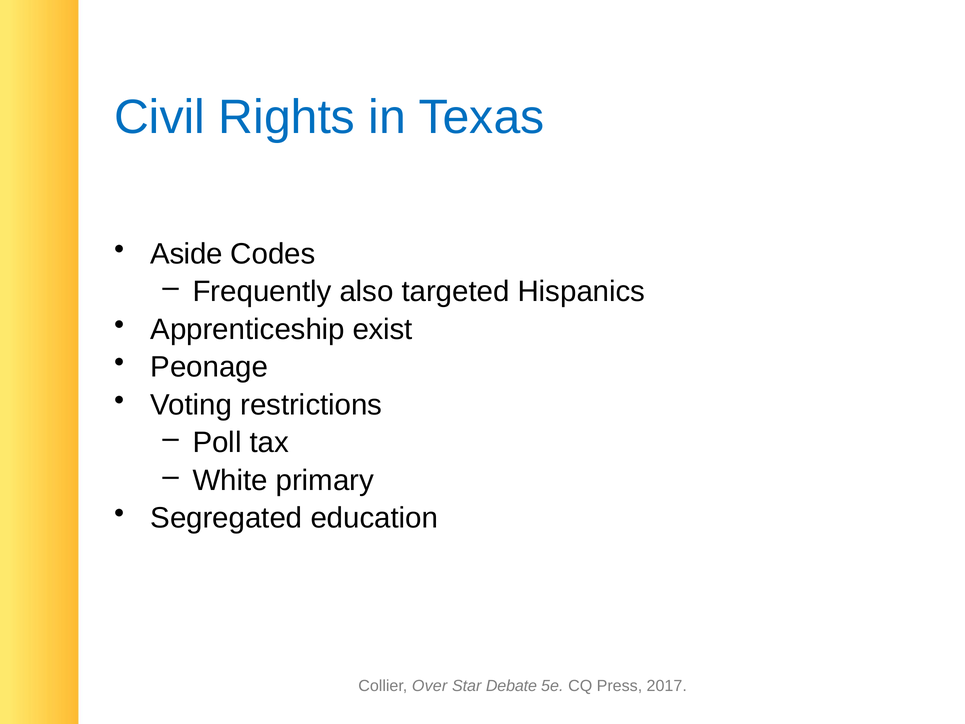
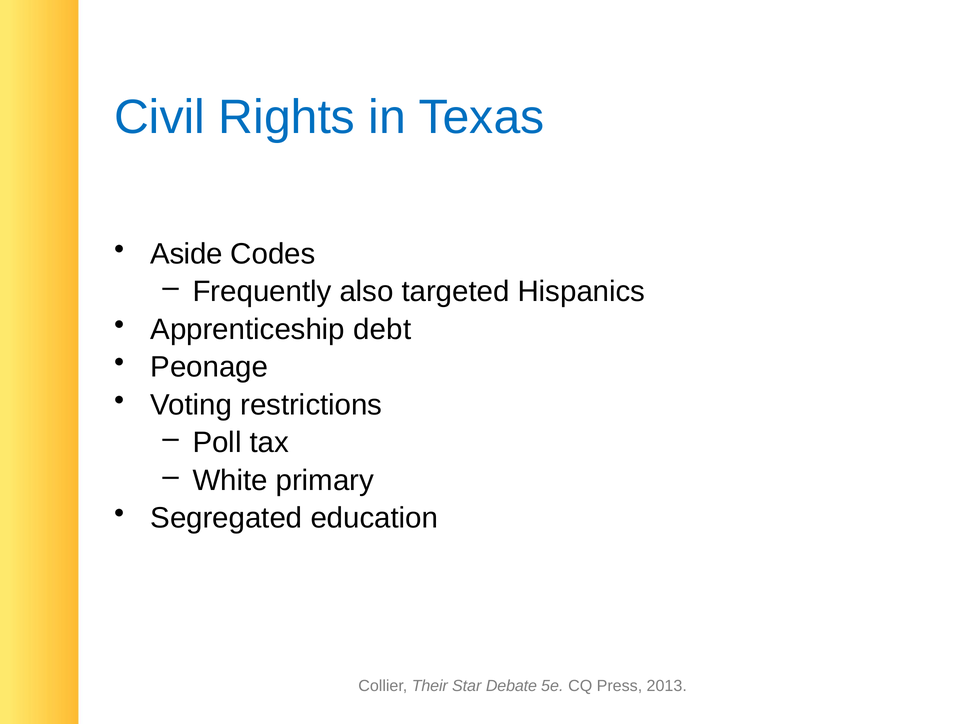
exist: exist -> debt
Over: Over -> Their
2017: 2017 -> 2013
